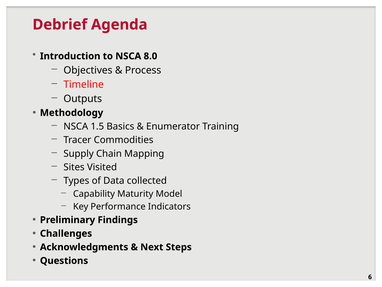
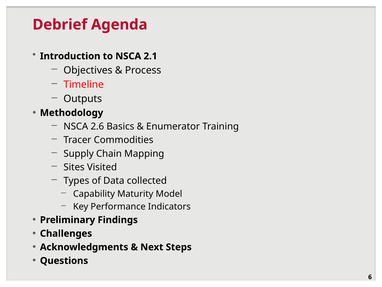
8.0: 8.0 -> 2.1
1.5: 1.5 -> 2.6
